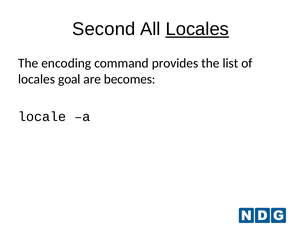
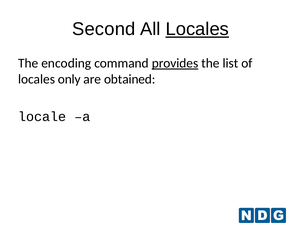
provides underline: none -> present
goal: goal -> only
becomes: becomes -> obtained
